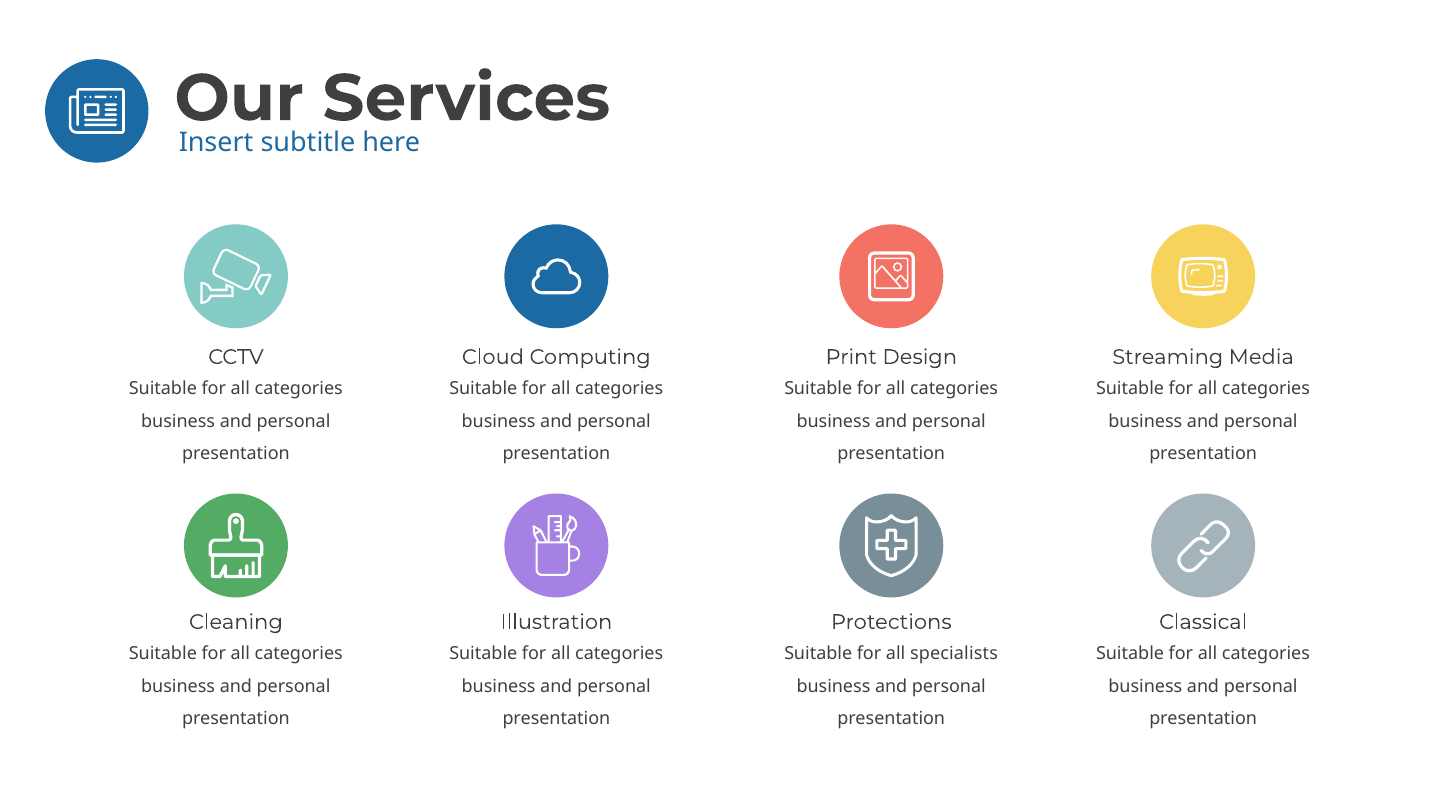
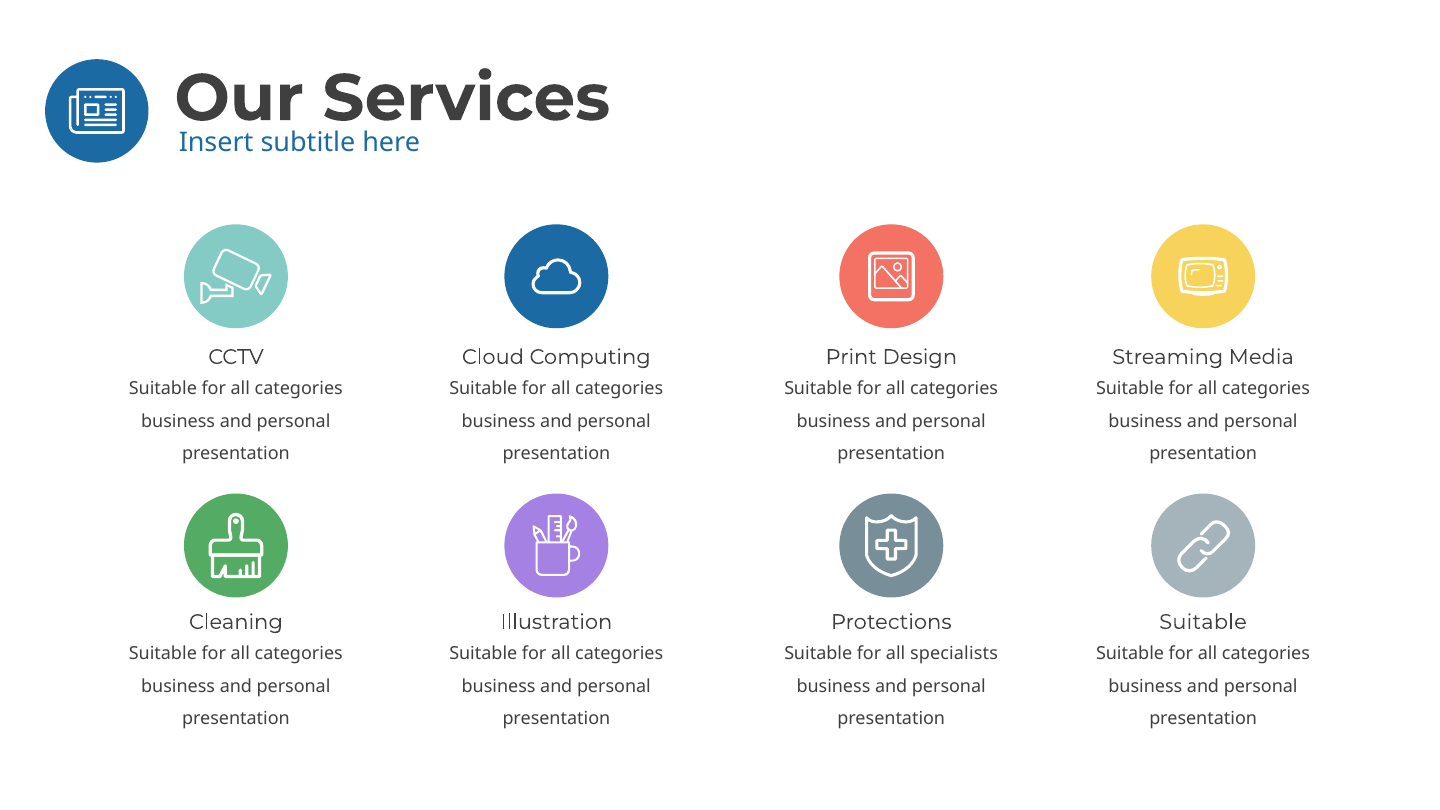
Classical at (1203, 622): Classical -> Suitable
